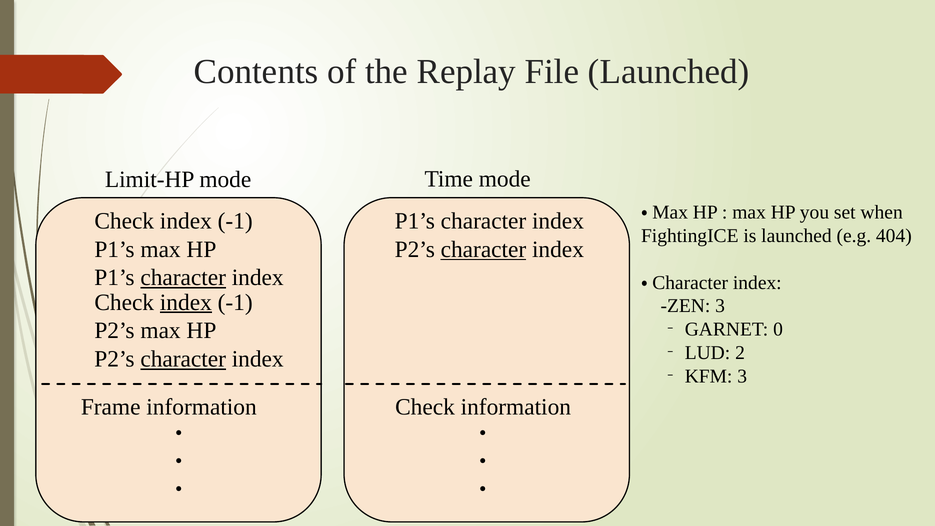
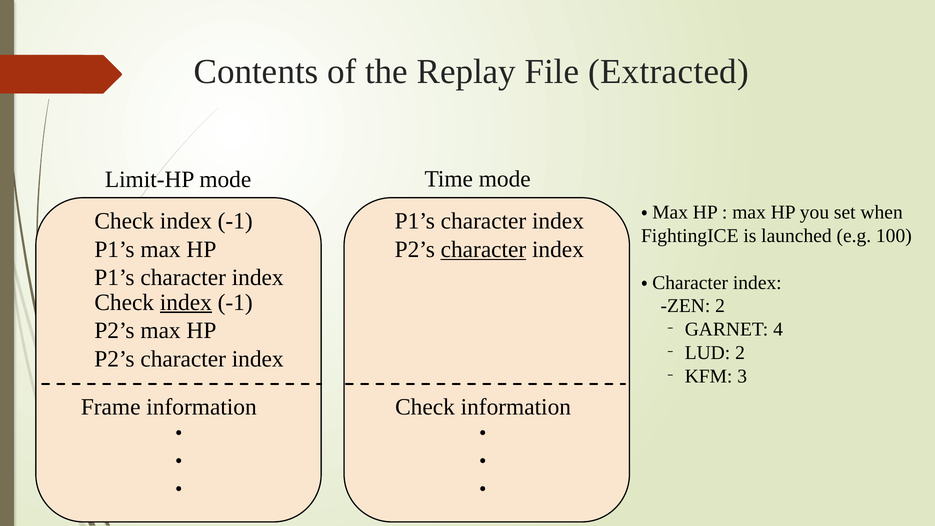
File Launched: Launched -> Extracted
404: 404 -> 100
character at (183, 278) underline: present -> none
‐ZEN 3: 3 -> 2
0: 0 -> 4
character at (183, 359) underline: present -> none
